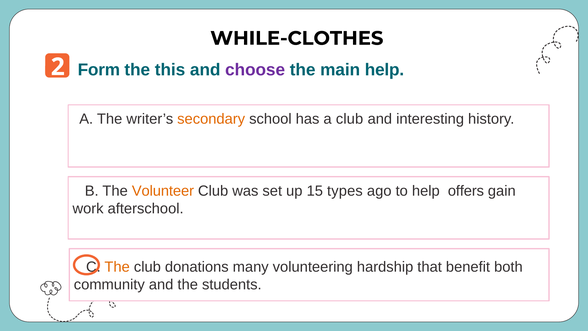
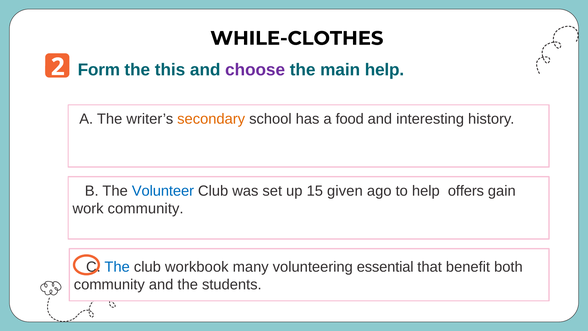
a club: club -> food
Volunteer colour: orange -> blue
types: types -> given
work afterschool: afterschool -> community
The at (117, 267) colour: orange -> blue
donations: donations -> workbook
hardship: hardship -> essential
